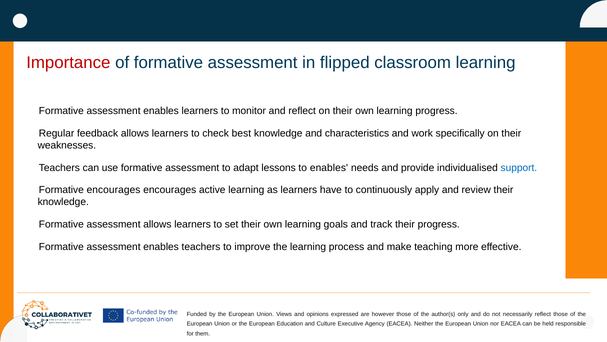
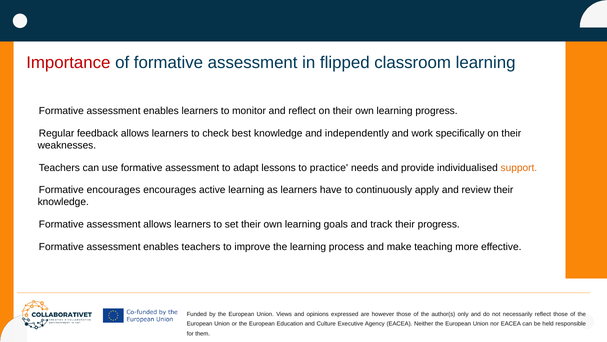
characteristics: characteristics -> independently
to enables: enables -> practice
support colour: blue -> orange
